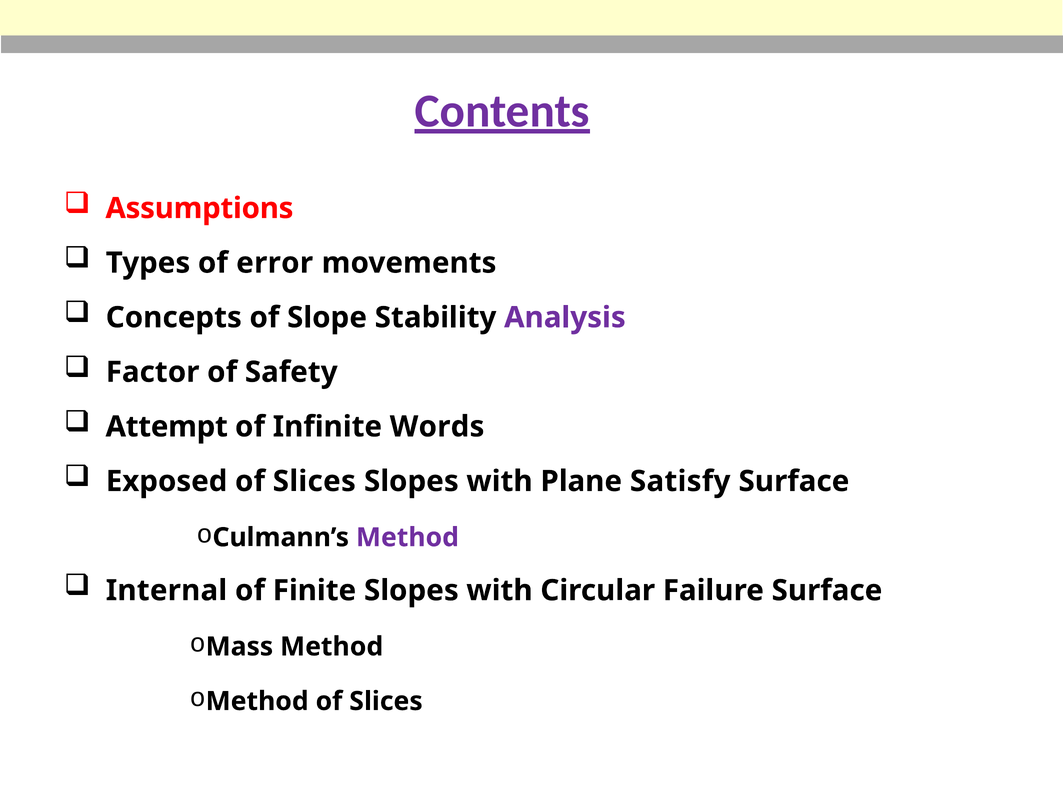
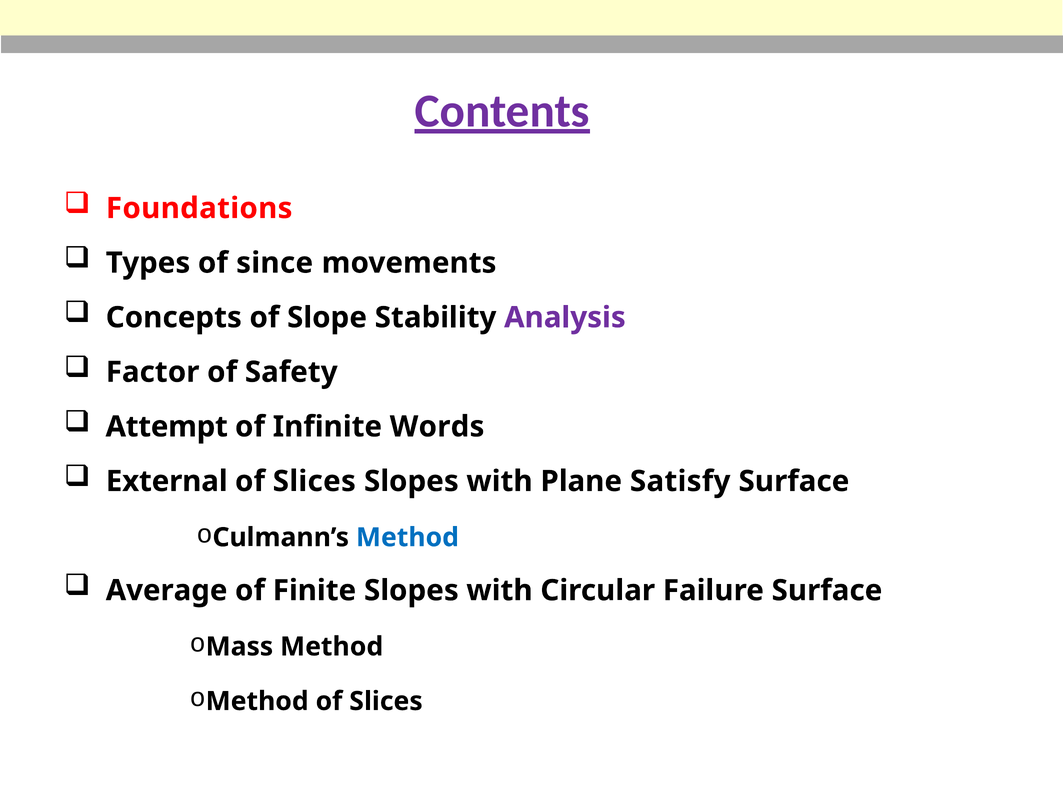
Assumptions: Assumptions -> Foundations
error: error -> since
Exposed: Exposed -> External
Method at (407, 538) colour: purple -> blue
Internal: Internal -> Average
